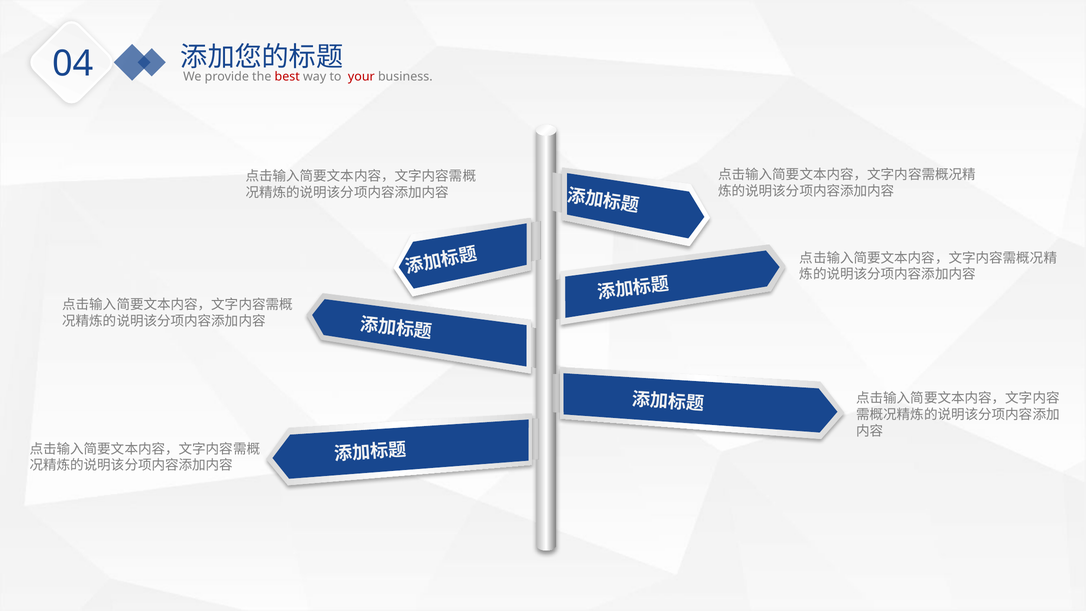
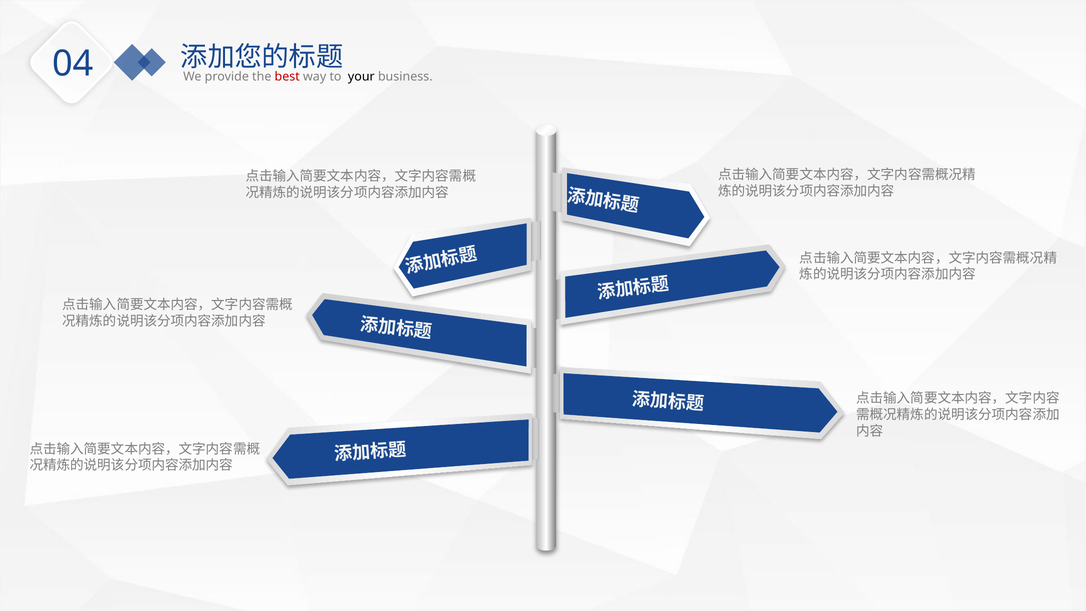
your colour: red -> black
